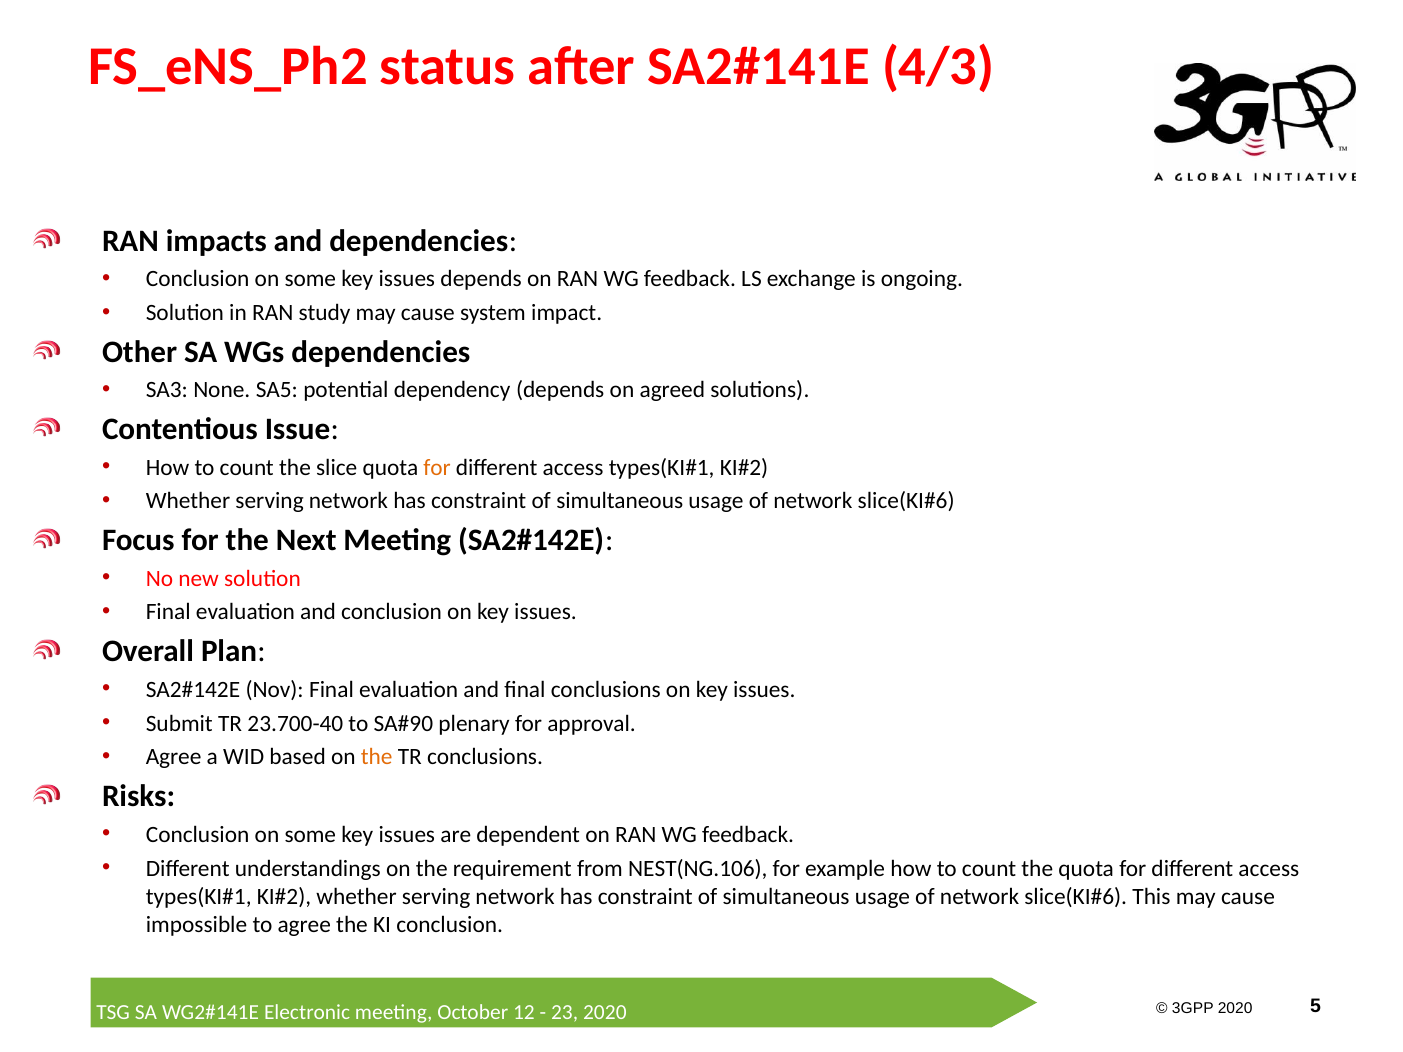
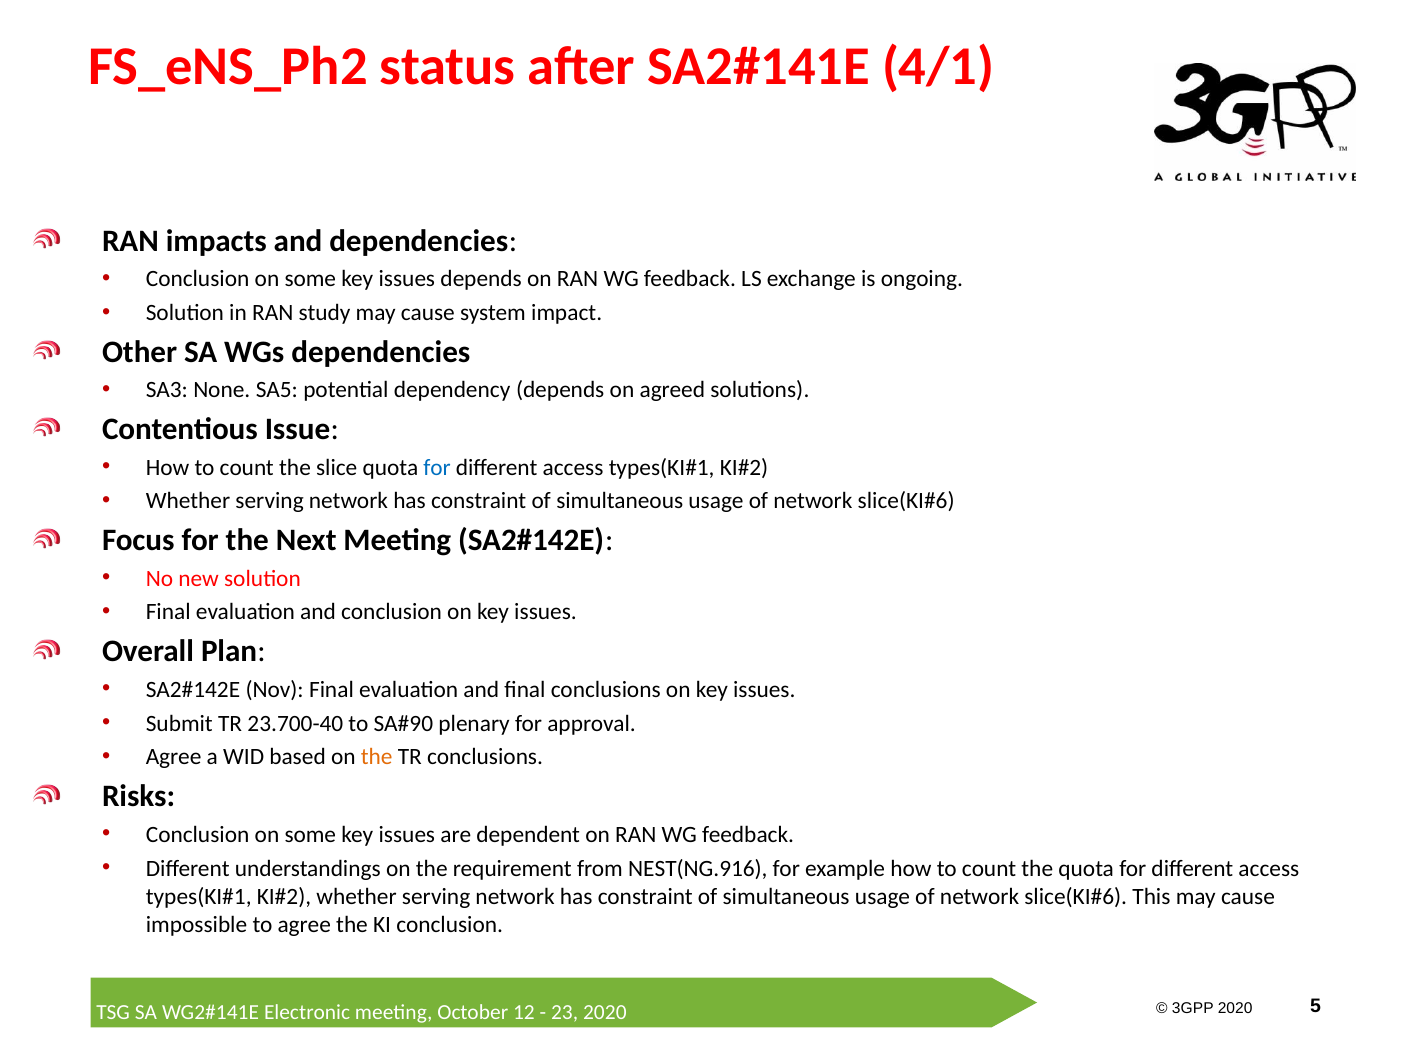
4/3: 4/3 -> 4/1
for at (437, 467) colour: orange -> blue
NEST(NG.106: NEST(NG.106 -> NEST(NG.916
